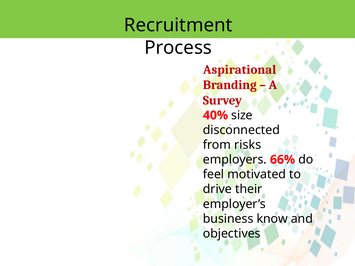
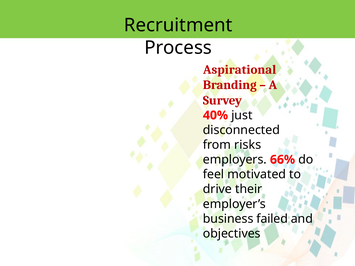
size: size -> just
know: know -> failed
